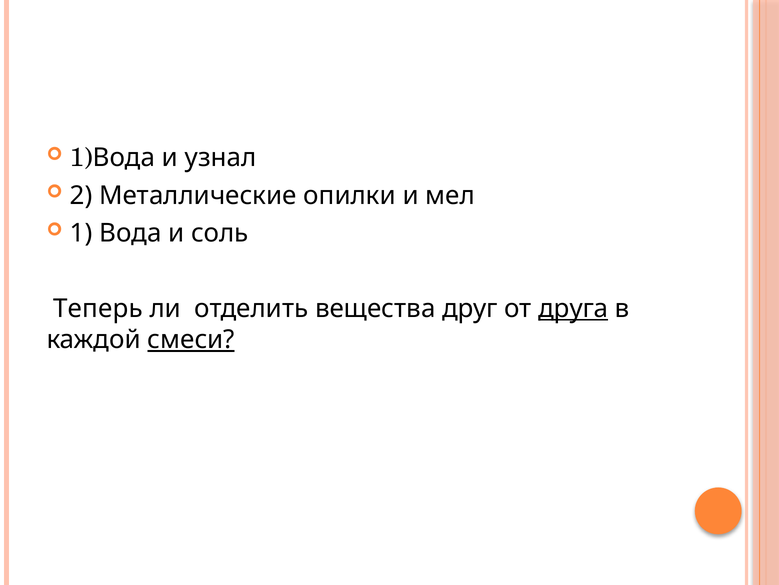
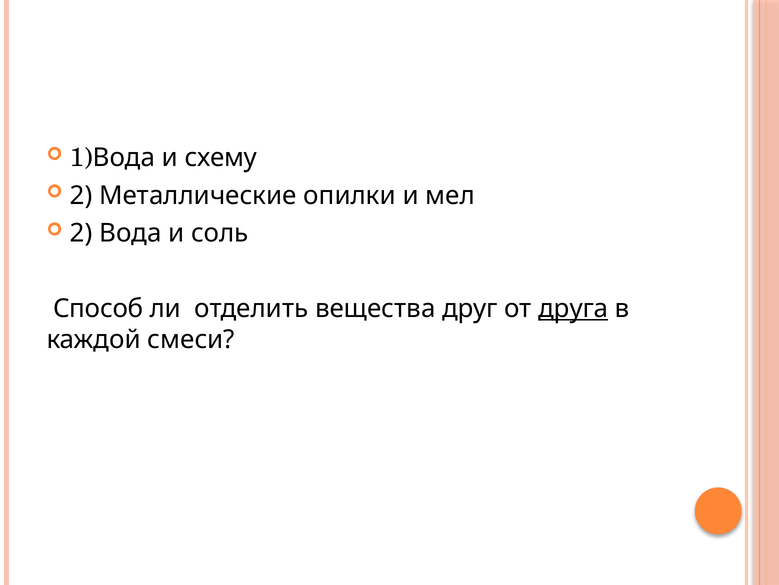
узнал: узнал -> схему
1 at (81, 233): 1 -> 2
Теперь: Теперь -> Способ
смеси underline: present -> none
